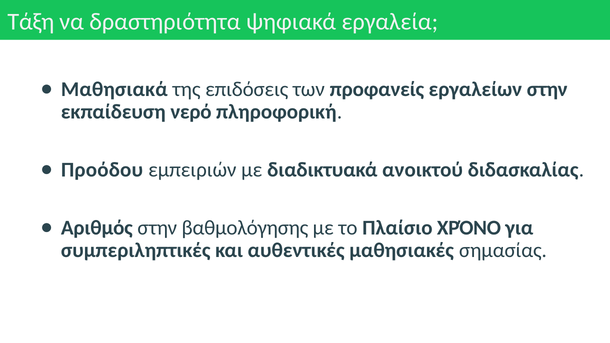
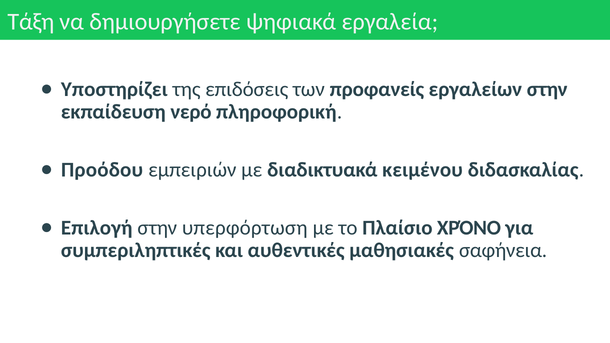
δραστηριότητα: δραστηριότητα -> δημιουργήσετε
Μαθησιακά: Μαθησιακά -> Υποστηρίζει
ανοικτού: ανοικτού -> κειμένου
Αριθμός: Αριθμός -> Επιλογή
βαθμολόγησης: βαθμολόγησης -> υπερφόρτωση
σημασίας: σημασίας -> σαφήνεια
